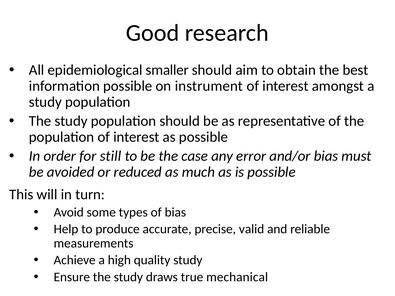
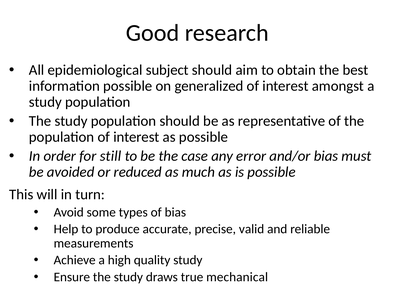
smaller: smaller -> subject
instrument: instrument -> generalized
